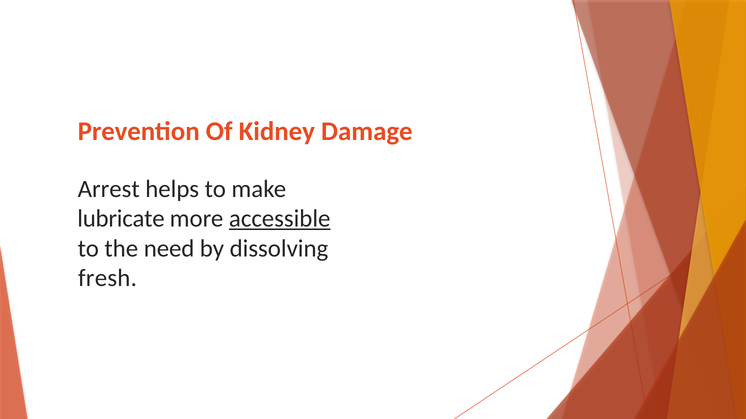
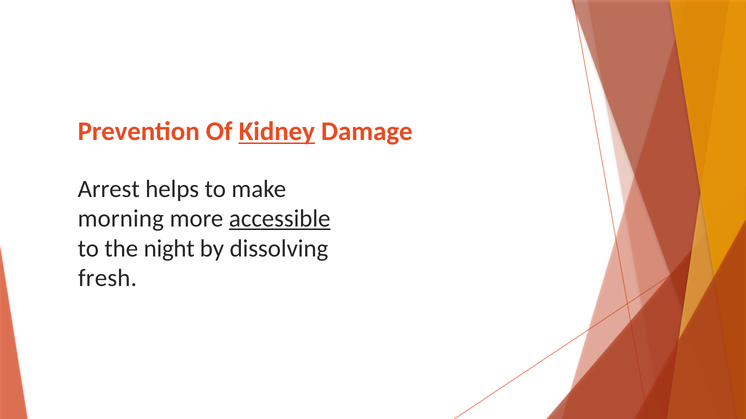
Kidney underline: none -> present
lubricate: lubricate -> morning
need: need -> night
